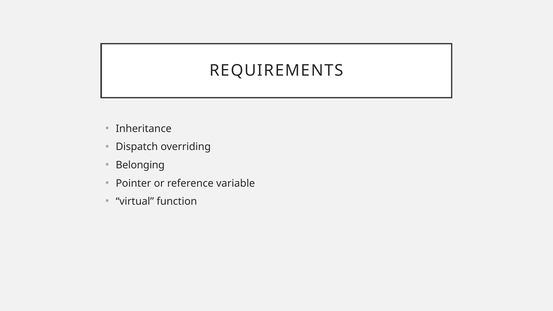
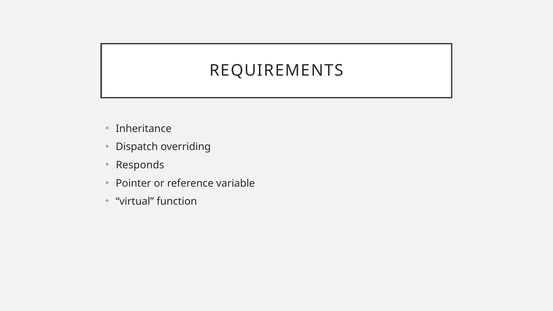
Belonging: Belonging -> Responds
